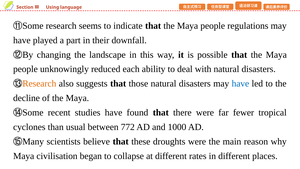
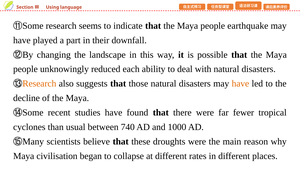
regulations: regulations -> earthquake
have at (240, 83) colour: blue -> orange
772: 772 -> 740
